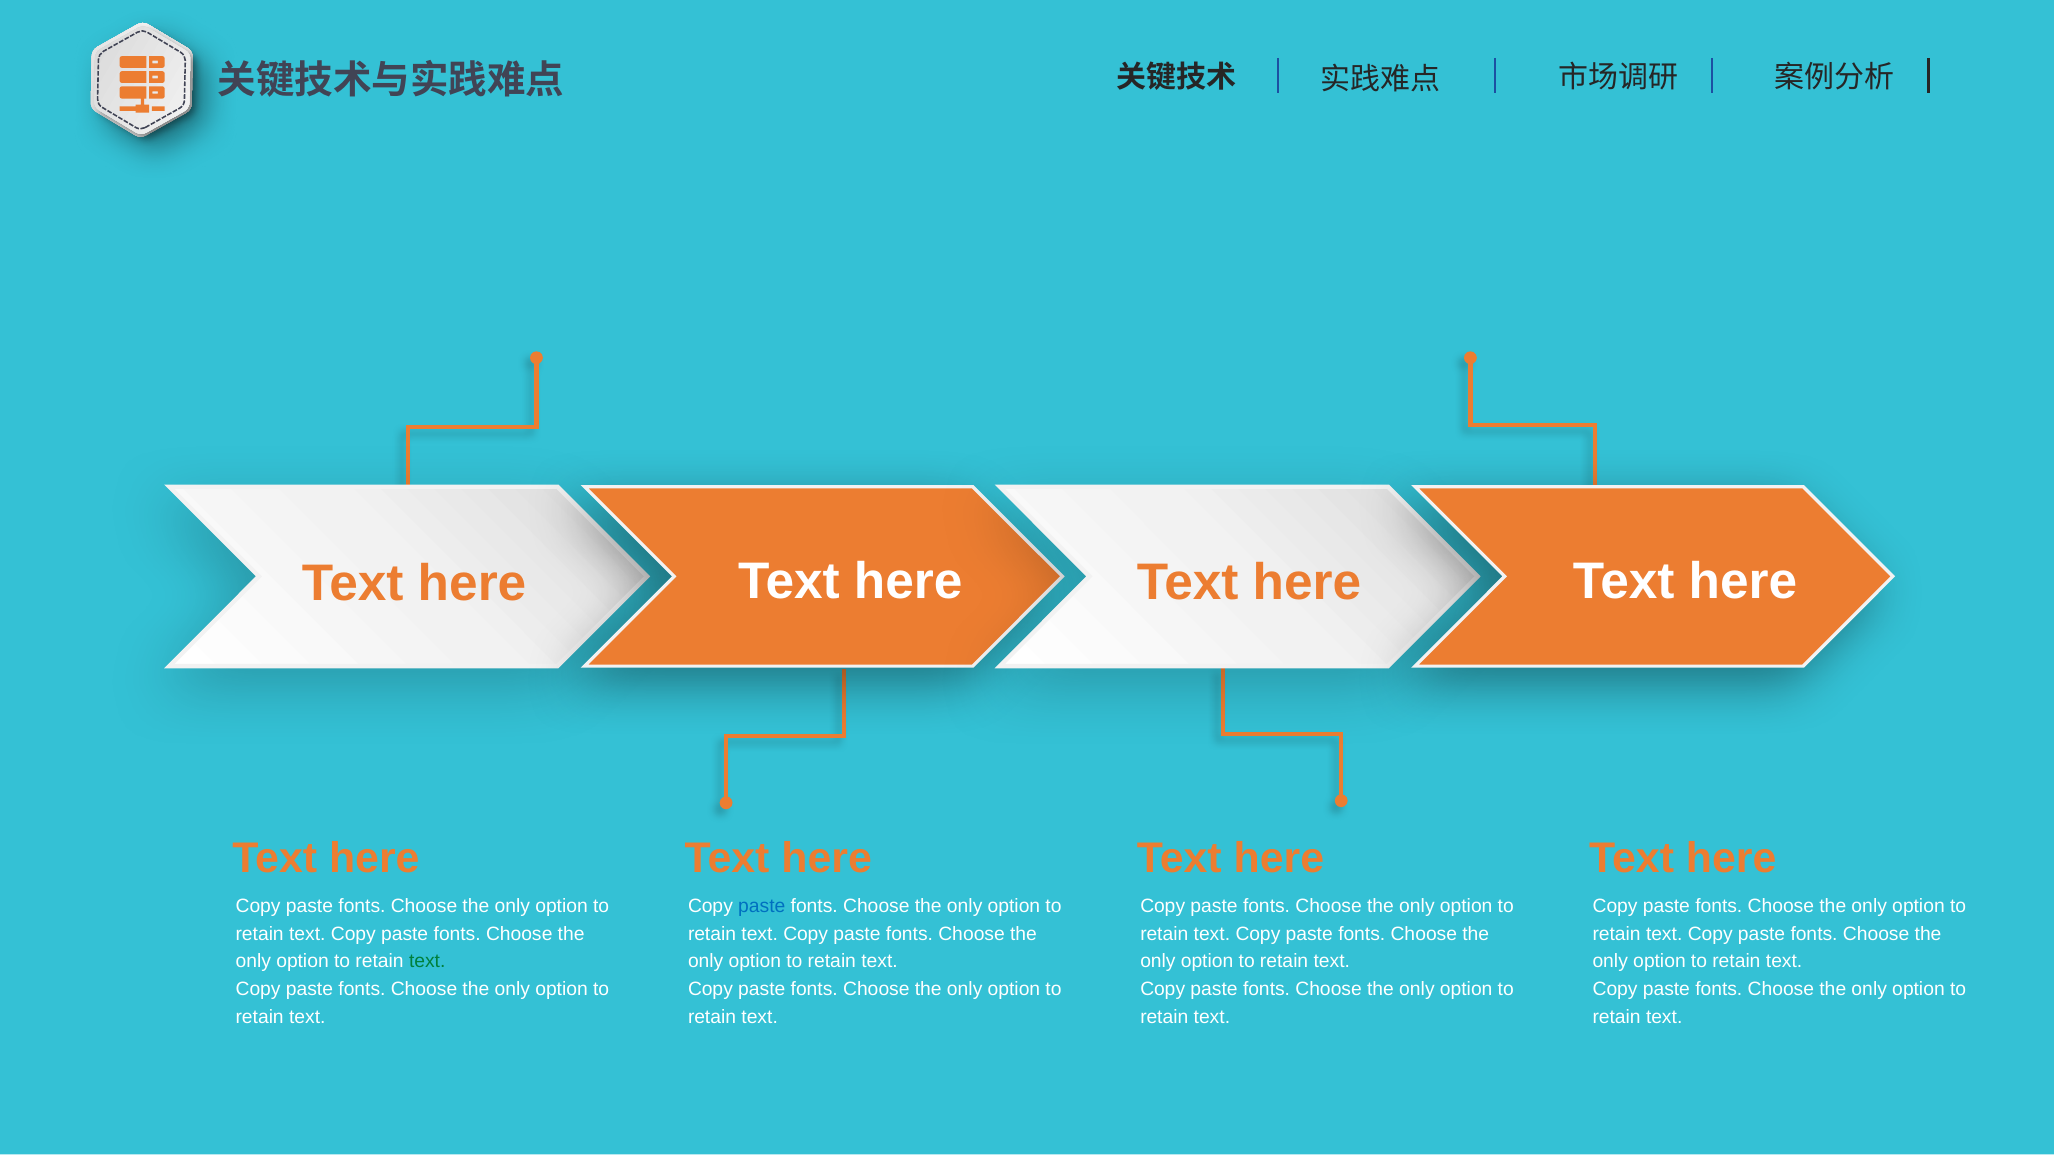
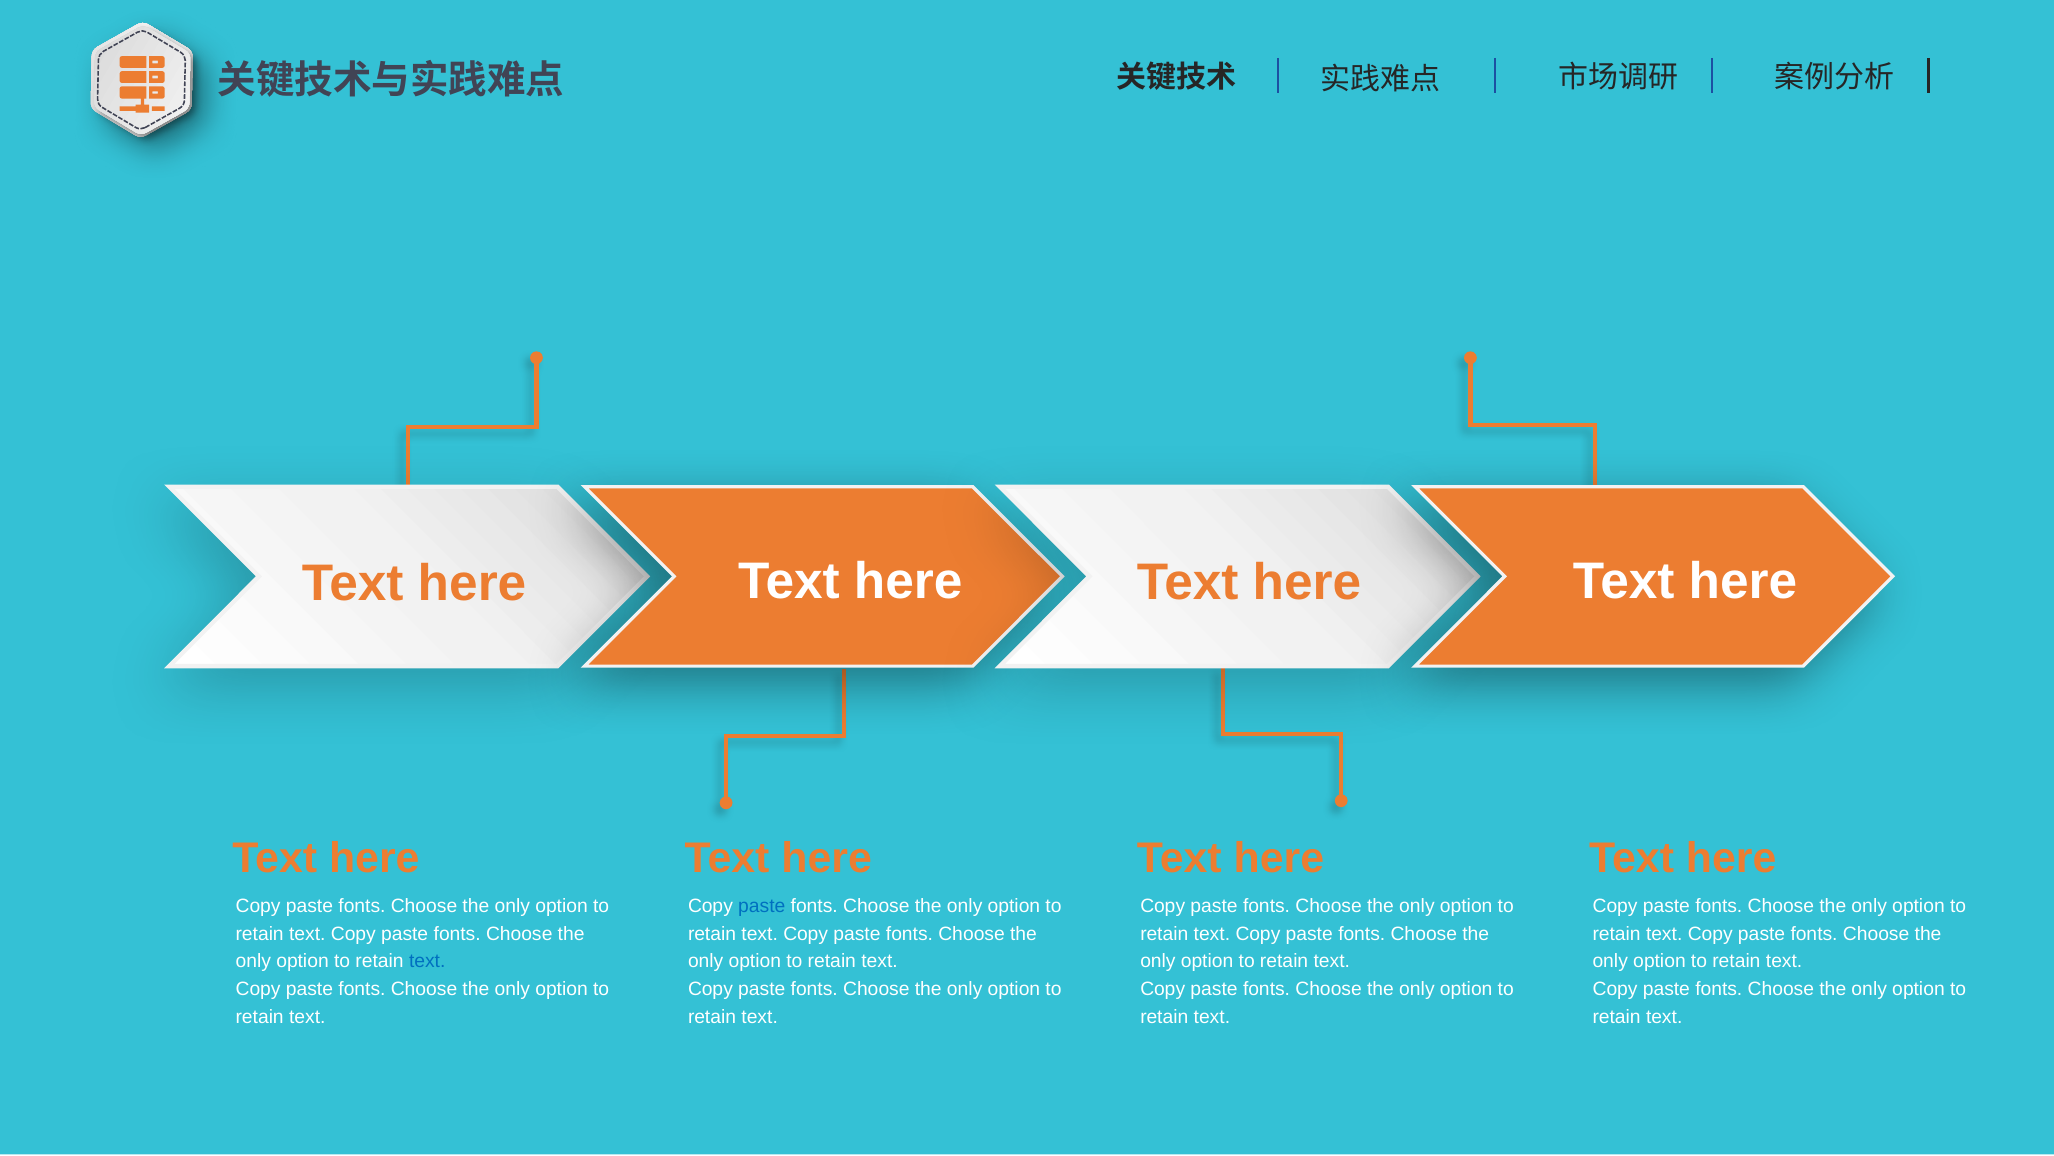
text at (427, 961) colour: green -> blue
